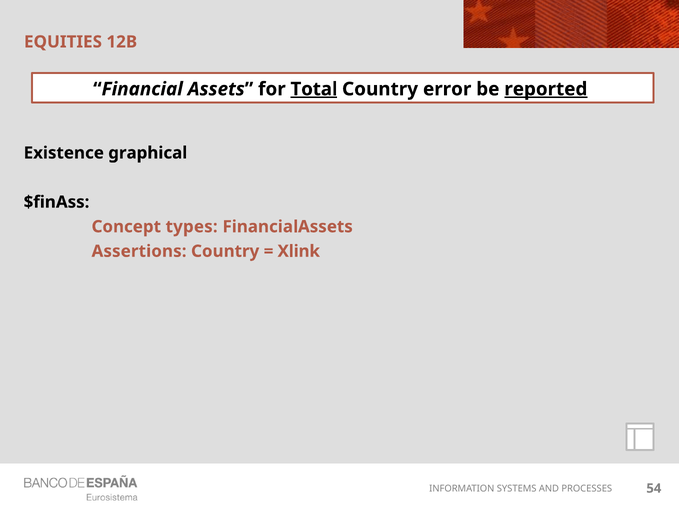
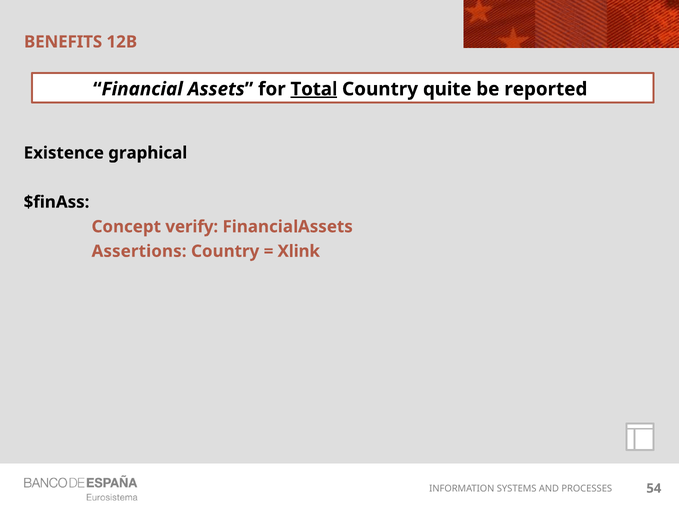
EQUITIES: EQUITIES -> BENEFITS
error: error -> quite
reported underline: present -> none
types: types -> verify
